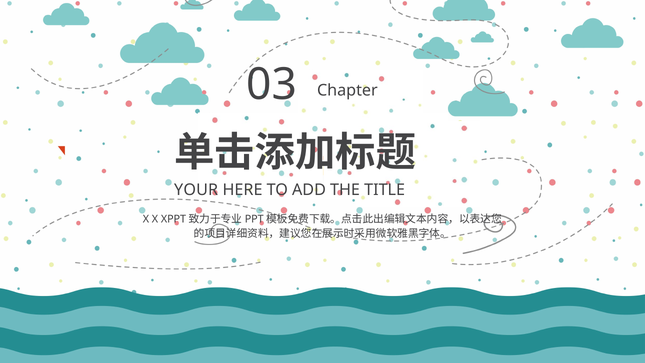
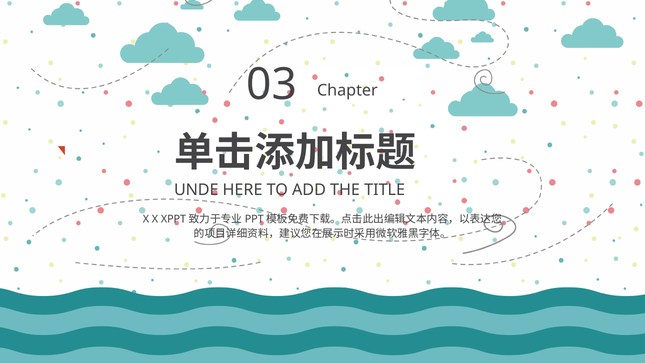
YOUR: YOUR -> UNDE
